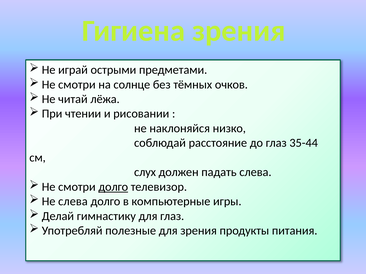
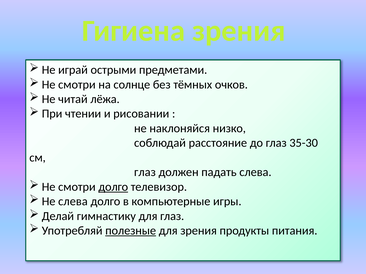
35-44: 35-44 -> 35-30
слух at (145, 172): слух -> глаз
полезные underline: none -> present
